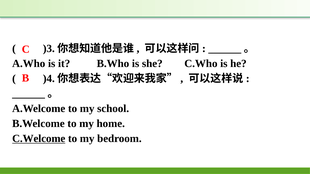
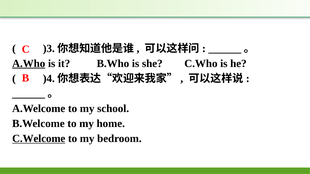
A.Who underline: none -> present
